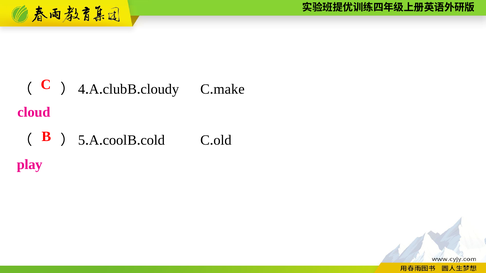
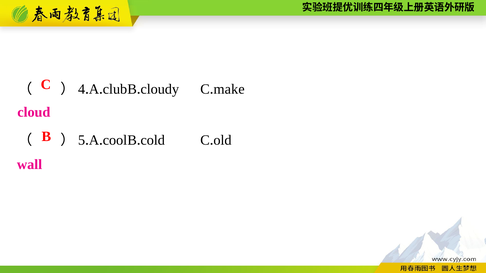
play: play -> wall
